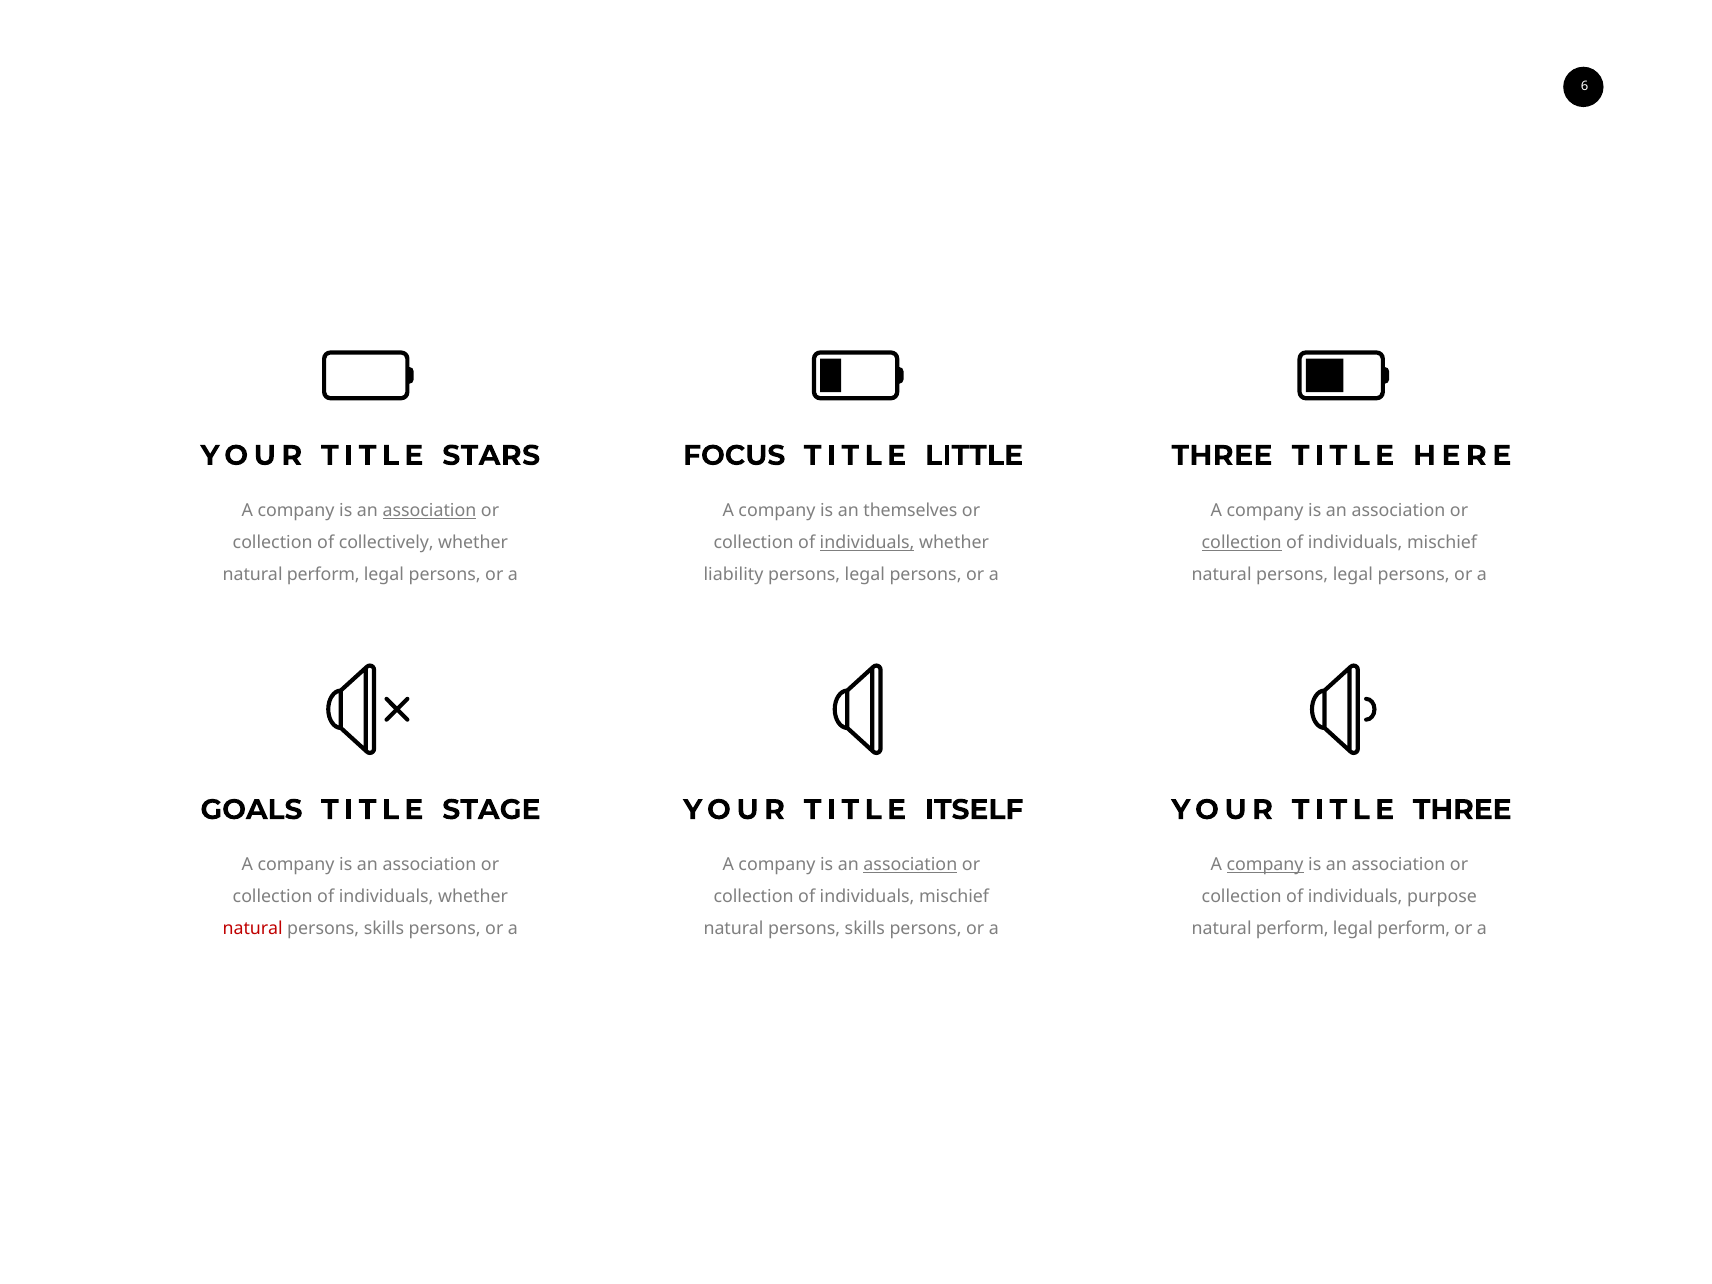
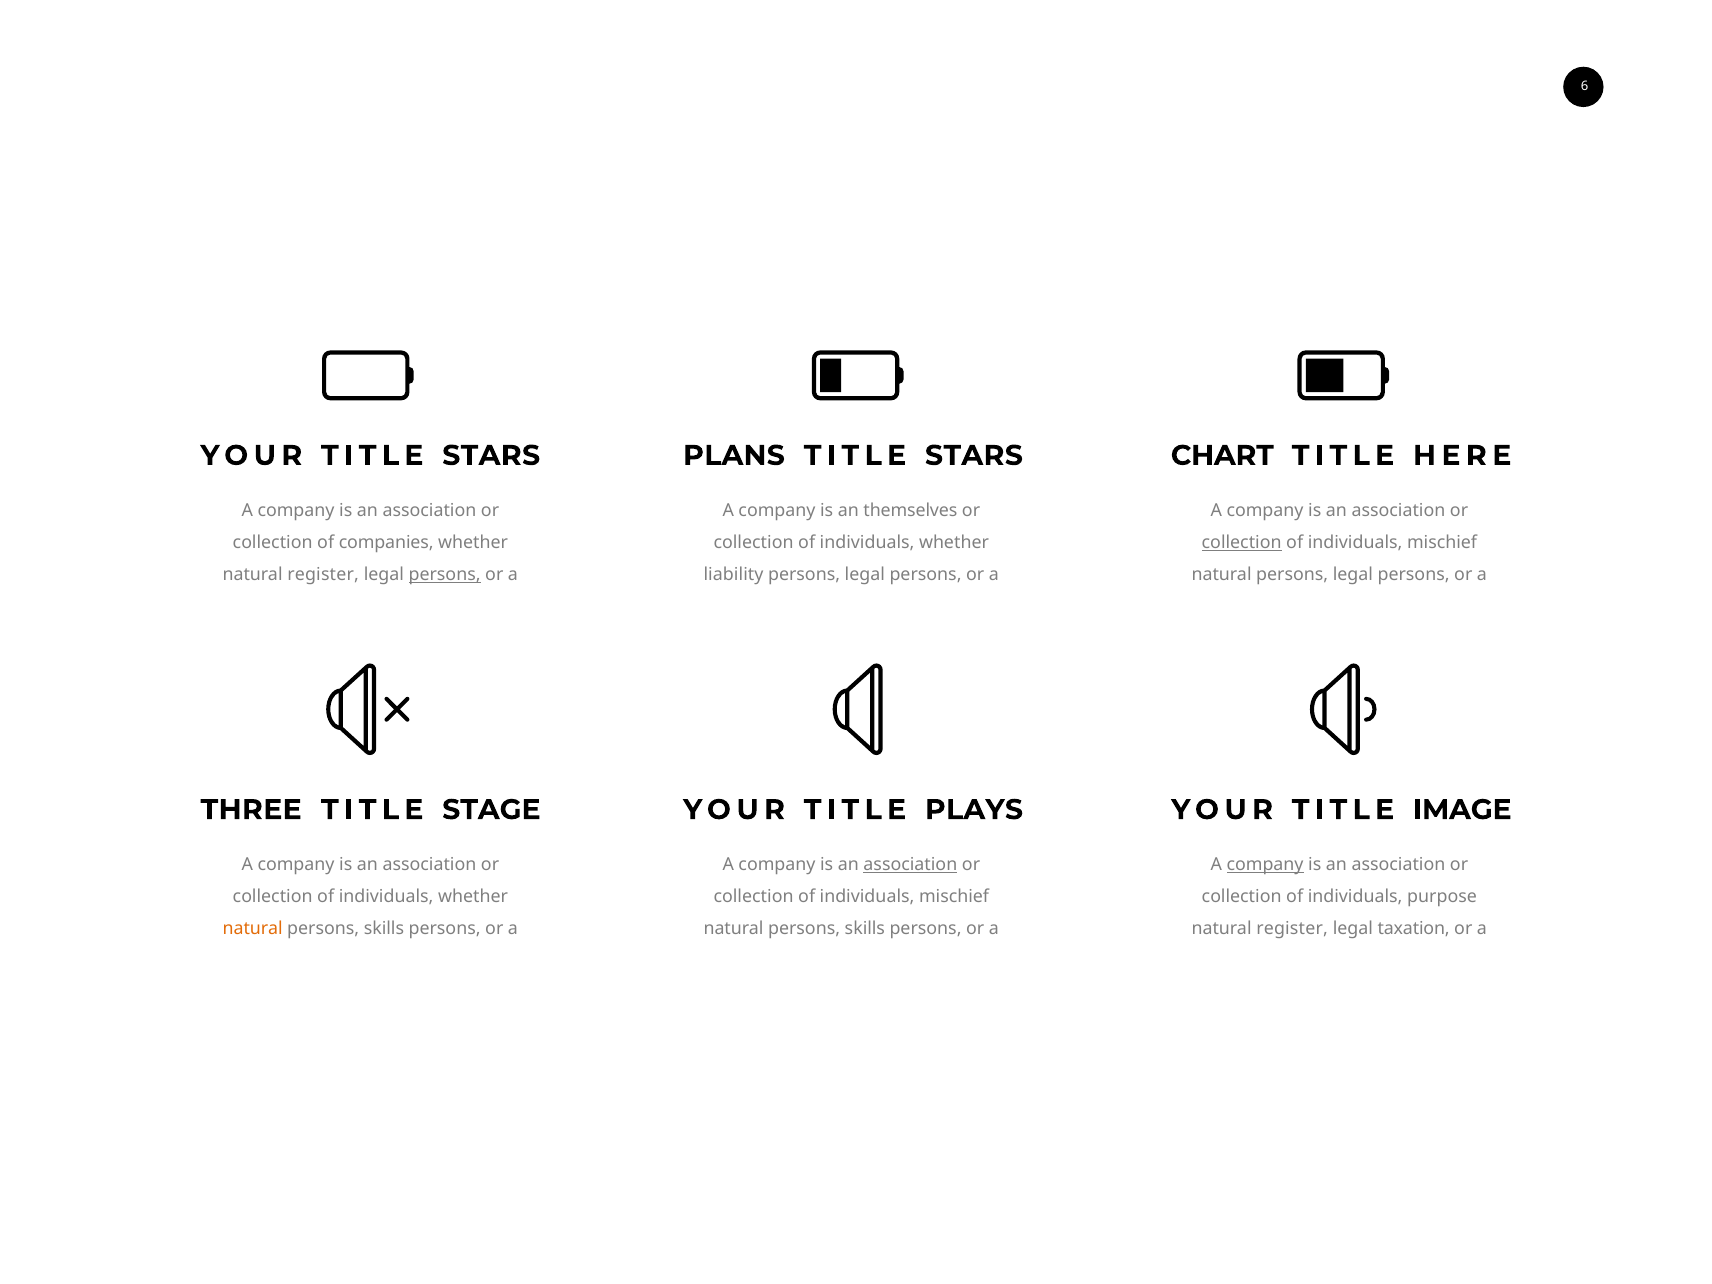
FOCUS: FOCUS -> PLANS
LITTLE at (974, 455): LITTLE -> STARS
THREE at (1222, 455): THREE -> CHART
association at (429, 510) underline: present -> none
collectively: collectively -> companies
individuals at (867, 542) underline: present -> none
perform at (323, 575): perform -> register
persons at (445, 575) underline: none -> present
GOALS: GOALS -> THREE
ITSELF: ITSELF -> PLAYS
TITLE THREE: THREE -> IMAGE
natural at (253, 929) colour: red -> orange
perform at (1292, 929): perform -> register
legal perform: perform -> taxation
